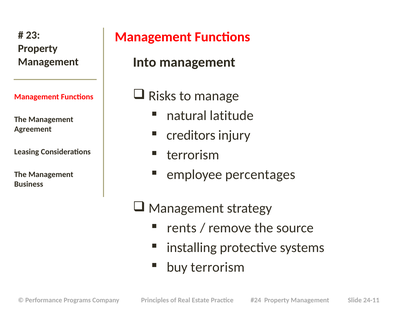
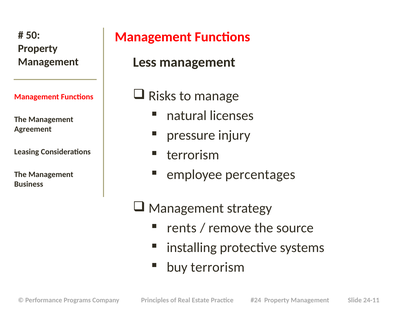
23: 23 -> 50
Into: Into -> Less
latitude: latitude -> licenses
creditors: creditors -> pressure
